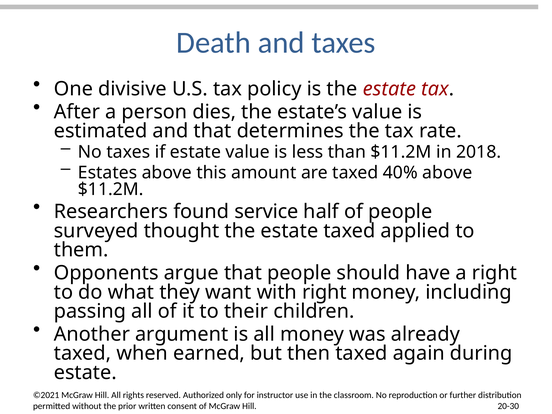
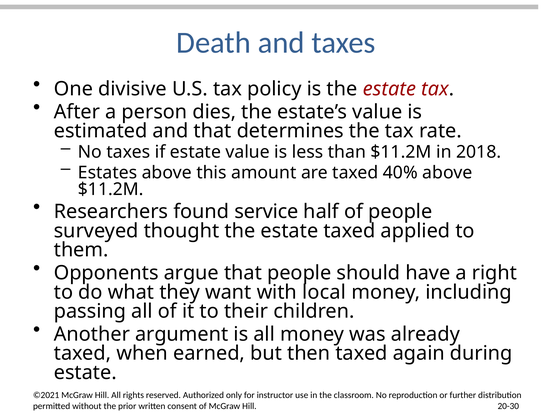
with right: right -> local
